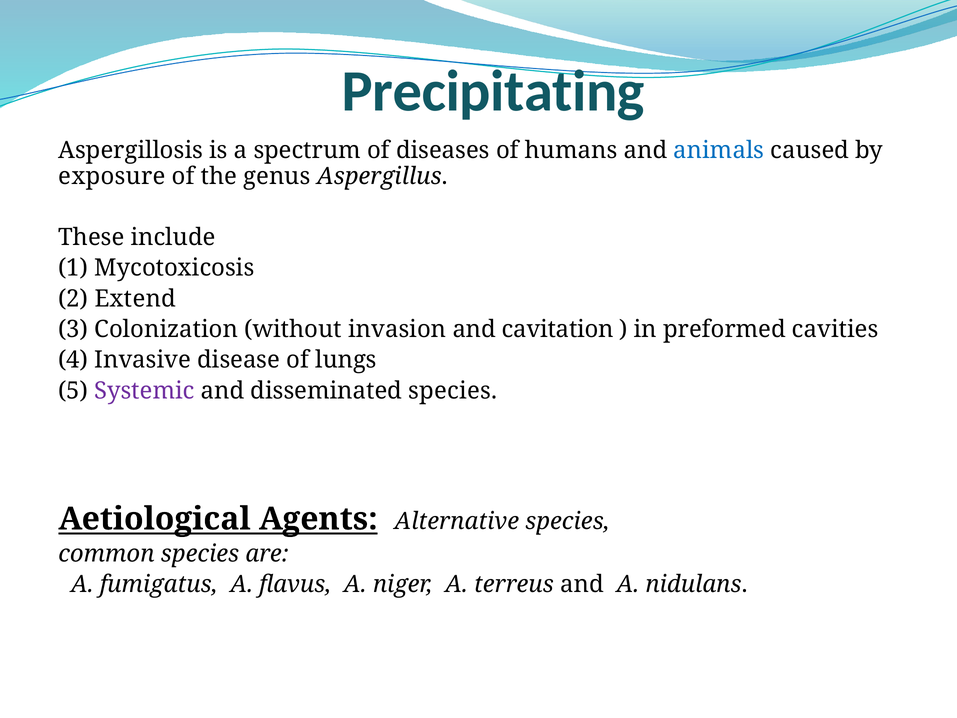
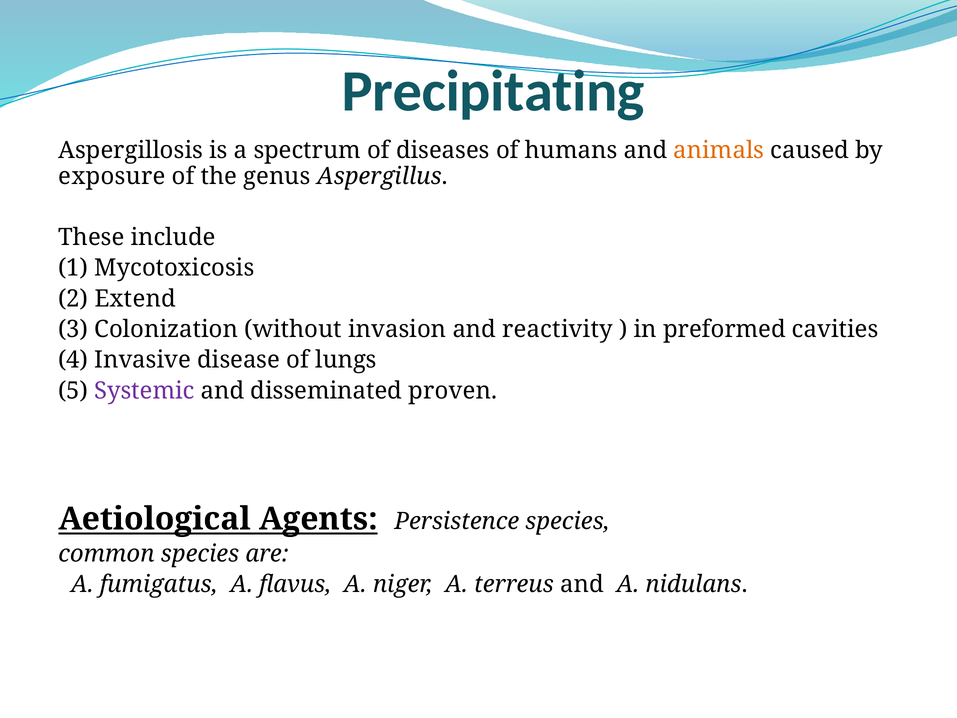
animals colour: blue -> orange
cavitation: cavitation -> reactivity
disseminated species: species -> proven
Alternative: Alternative -> Persistence
